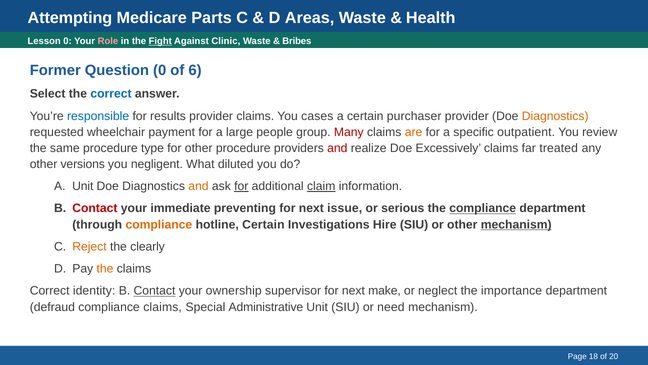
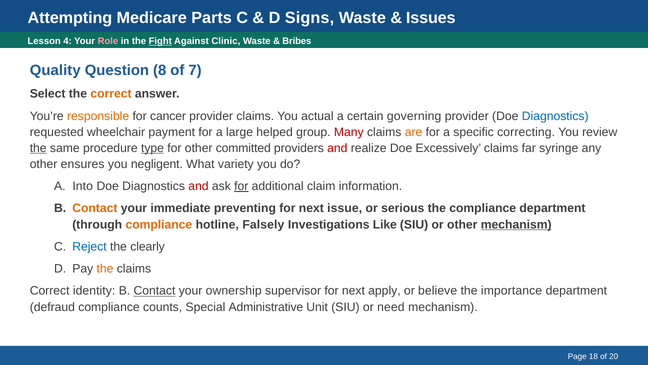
Areas: Areas -> Signs
Health: Health -> Issues
Lesson 0: 0 -> 4
Former: Former -> Quality
Question 0: 0 -> 8
6: 6 -> 7
correct at (111, 94) colour: blue -> orange
responsible colour: blue -> orange
results: results -> cancer
cases: cases -> actual
purchaser: purchaser -> governing
Diagnostics at (555, 116) colour: orange -> blue
people: people -> helped
outpatient: outpatient -> correcting
the at (38, 148) underline: none -> present
type underline: none -> present
other procedure: procedure -> committed
treated: treated -> syringe
versions: versions -> ensures
diluted: diluted -> variety
A Unit: Unit -> Into
and at (198, 186) colour: orange -> red
claim underline: present -> none
Contact at (95, 208) colour: red -> orange
compliance at (483, 208) underline: present -> none
hotline Certain: Certain -> Falsely
Hire: Hire -> Like
Reject colour: orange -> blue
make: make -> apply
neglect: neglect -> believe
compliance claims: claims -> counts
